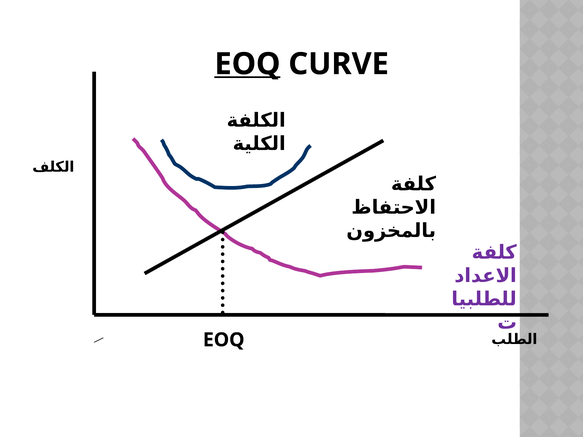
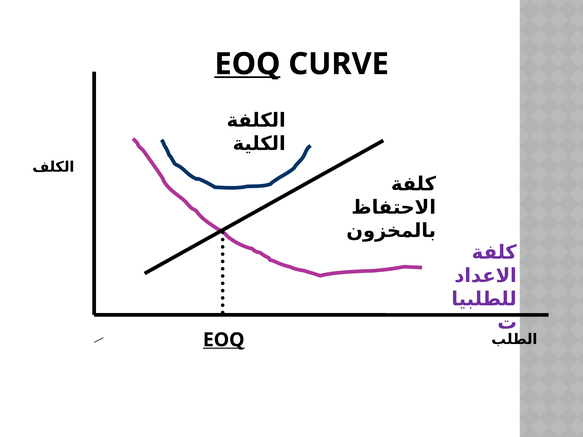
EOQ at (224, 340) underline: none -> present
